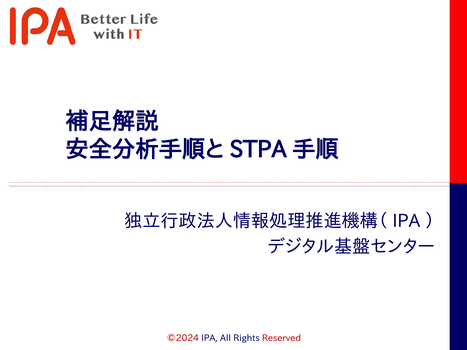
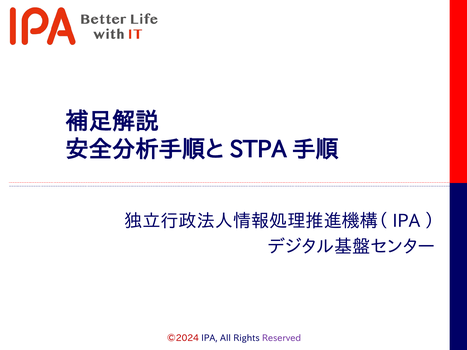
Reserved colour: red -> purple
